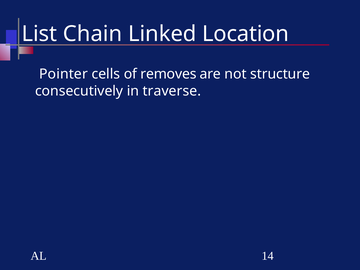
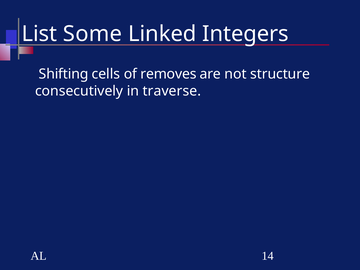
Chain: Chain -> Some
Location: Location -> Integers
Pointer: Pointer -> Shifting
